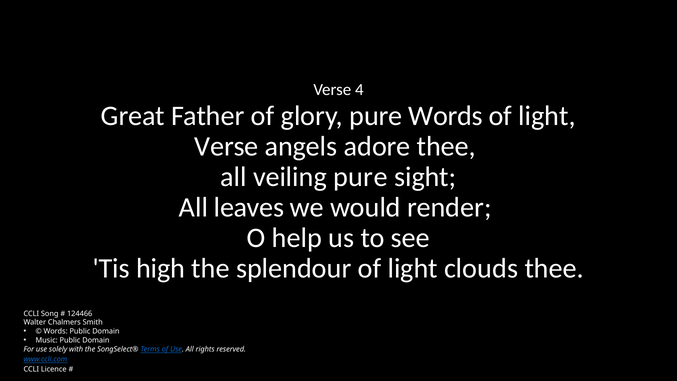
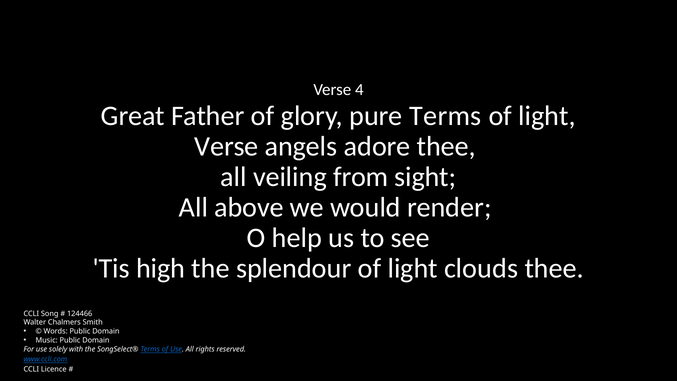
pure Words: Words -> Terms
veiling pure: pure -> from
leaves: leaves -> above
